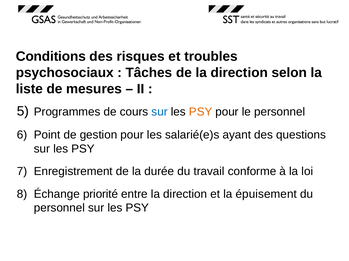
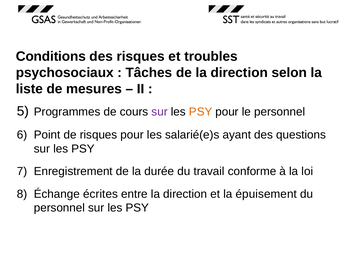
sur at (160, 112) colour: blue -> purple
de gestion: gestion -> risques
priorité: priorité -> écrites
